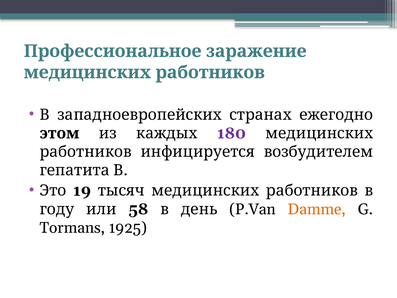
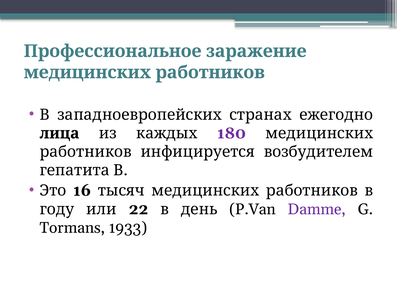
этом: этом -> лица
19: 19 -> 16
58: 58 -> 22
Damme colour: orange -> purple
1925: 1925 -> 1933
